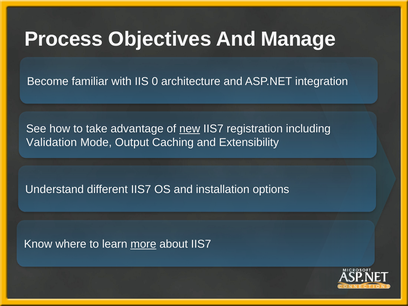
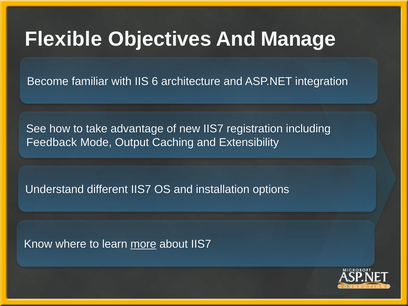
Process: Process -> Flexible
0: 0 -> 6
new underline: present -> none
Validation: Validation -> Feedback
